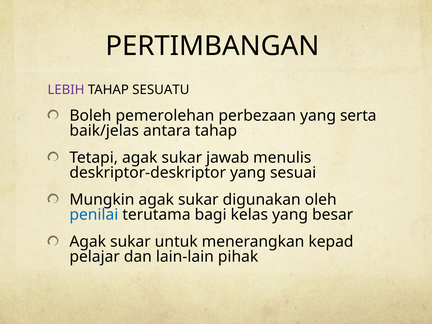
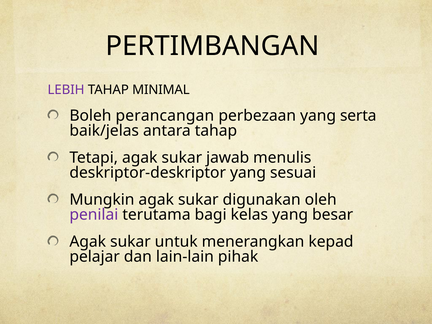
SESUATU: SESUATU -> MINIMAL
pemerolehan: pemerolehan -> perancangan
penilai colour: blue -> purple
